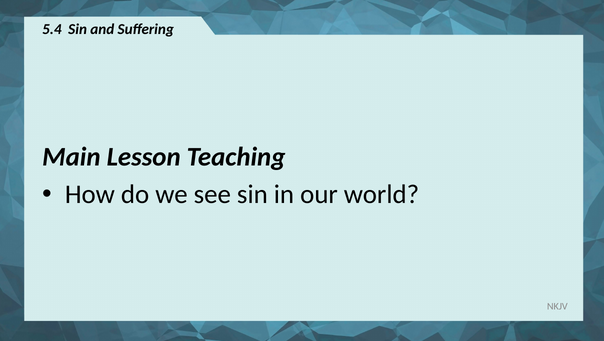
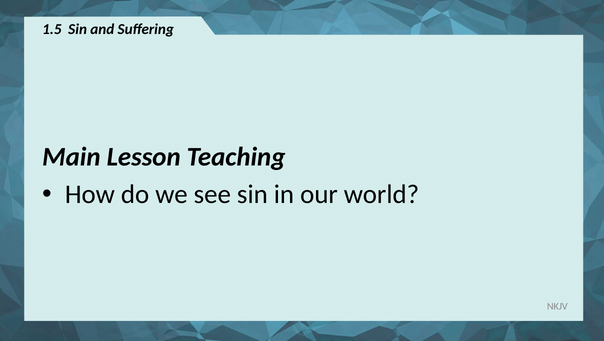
5.4: 5.4 -> 1.5
